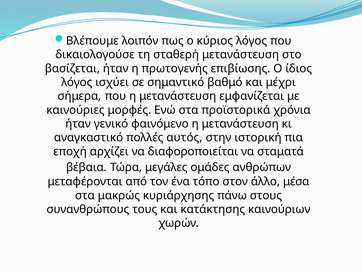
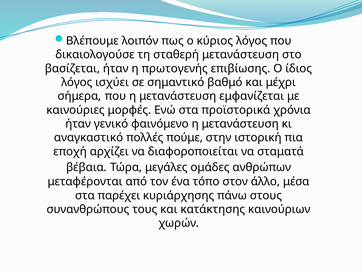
αυτός: αυτός -> πούμε
μακρώς: μακρώς -> παρέχει
